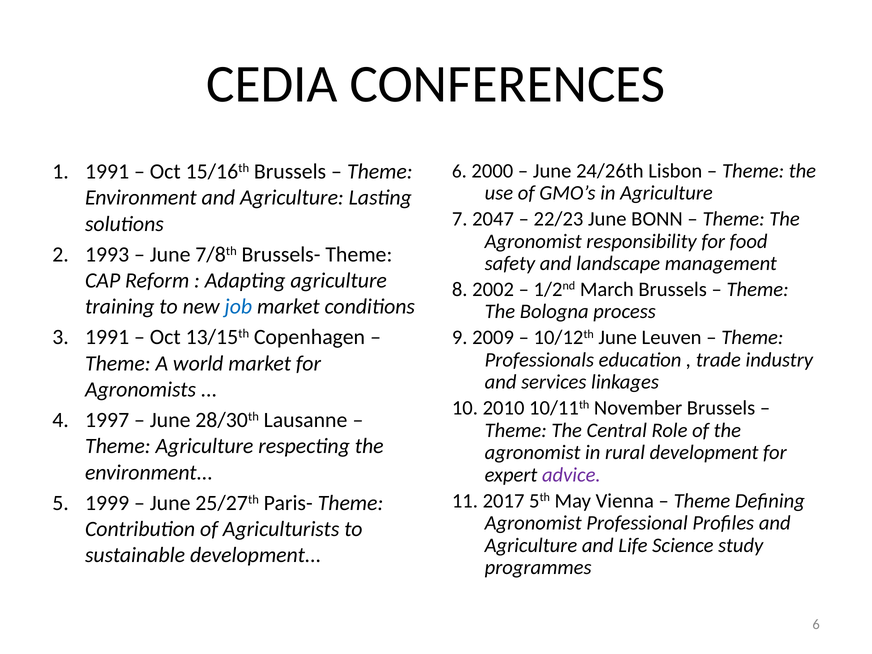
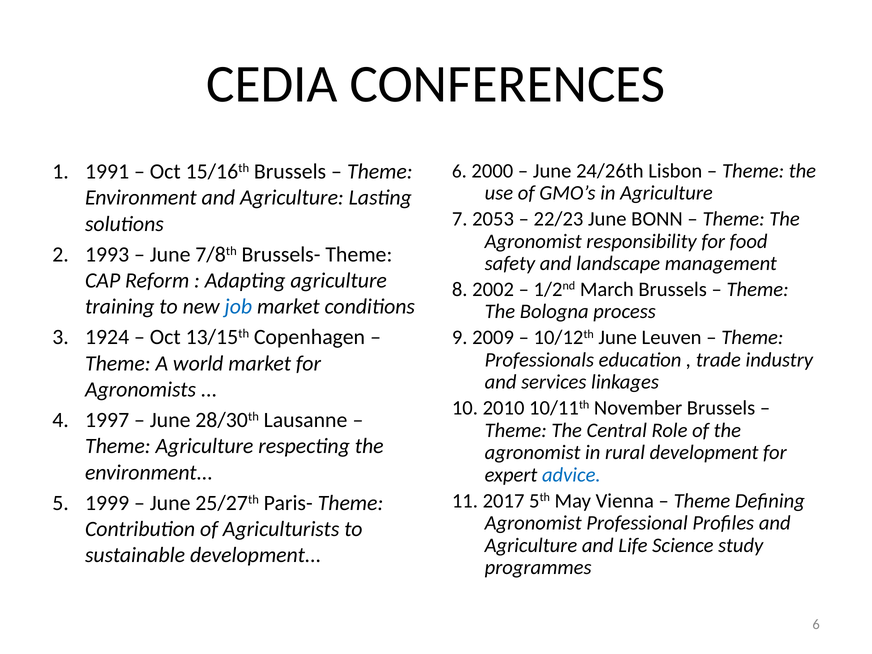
2047: 2047 -> 2053
1991 at (107, 337): 1991 -> 1924
advice colour: purple -> blue
